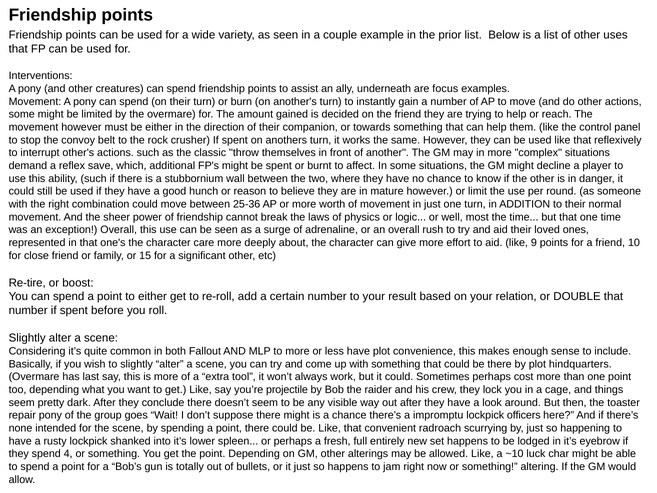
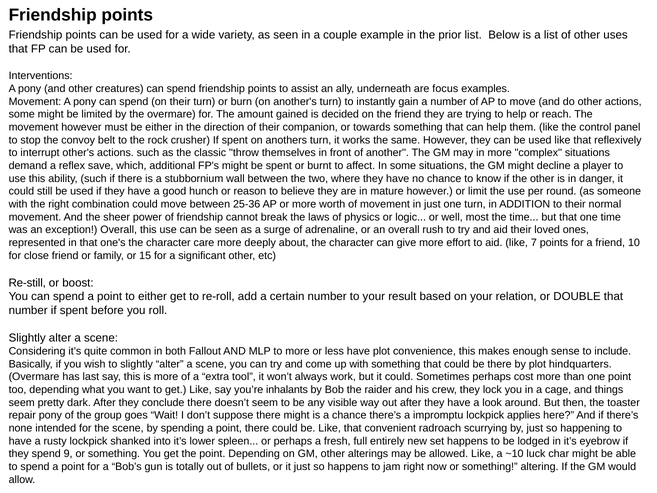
9: 9 -> 7
Re-tire: Re-tire -> Re-still
projectile: projectile -> inhalants
officers: officers -> applies
4: 4 -> 9
